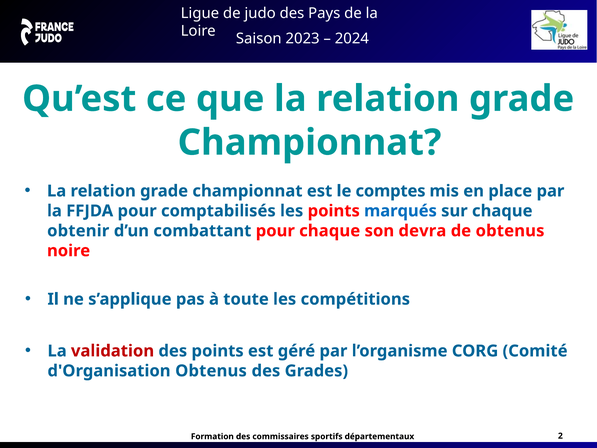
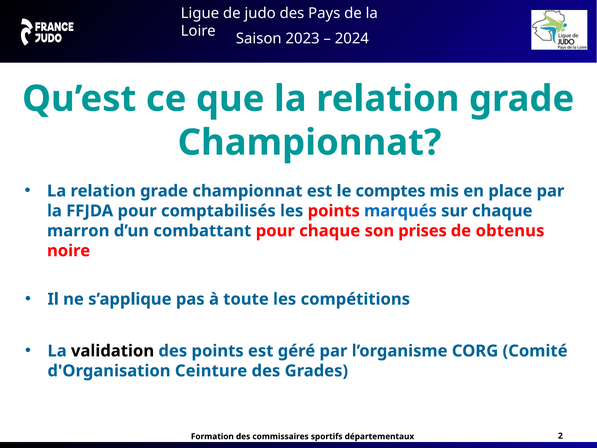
obtenir: obtenir -> marron
devra: devra -> prises
validation colour: red -> black
d'Organisation Obtenus: Obtenus -> Ceinture
